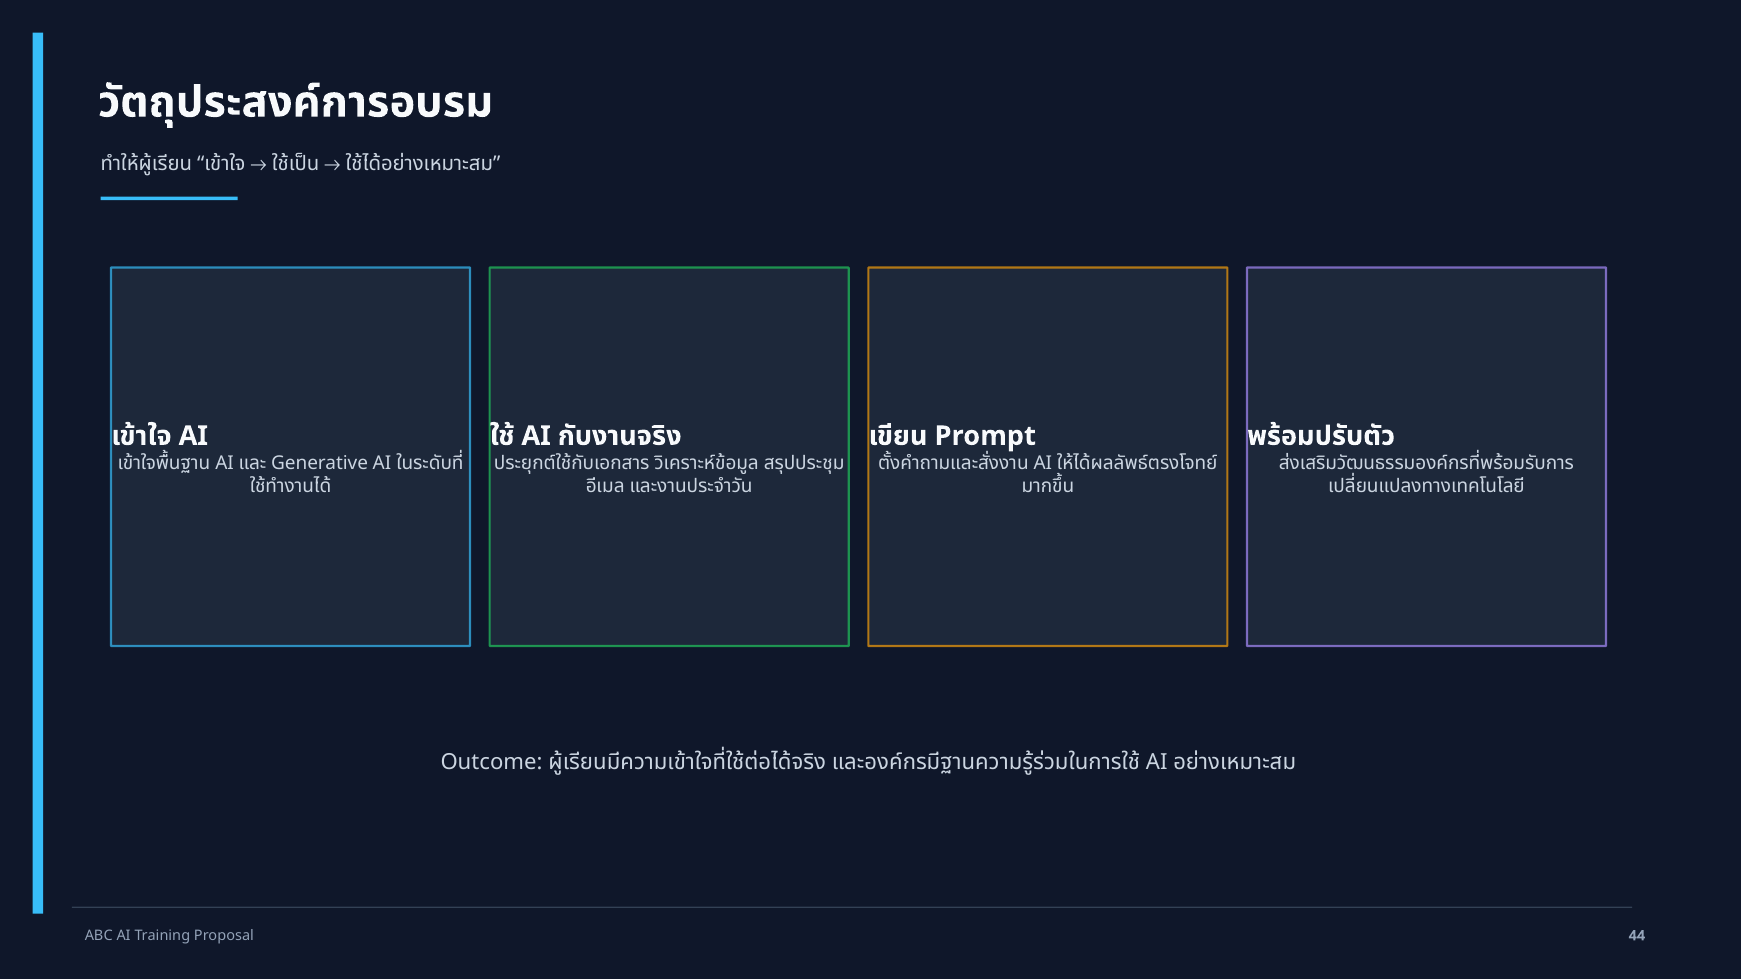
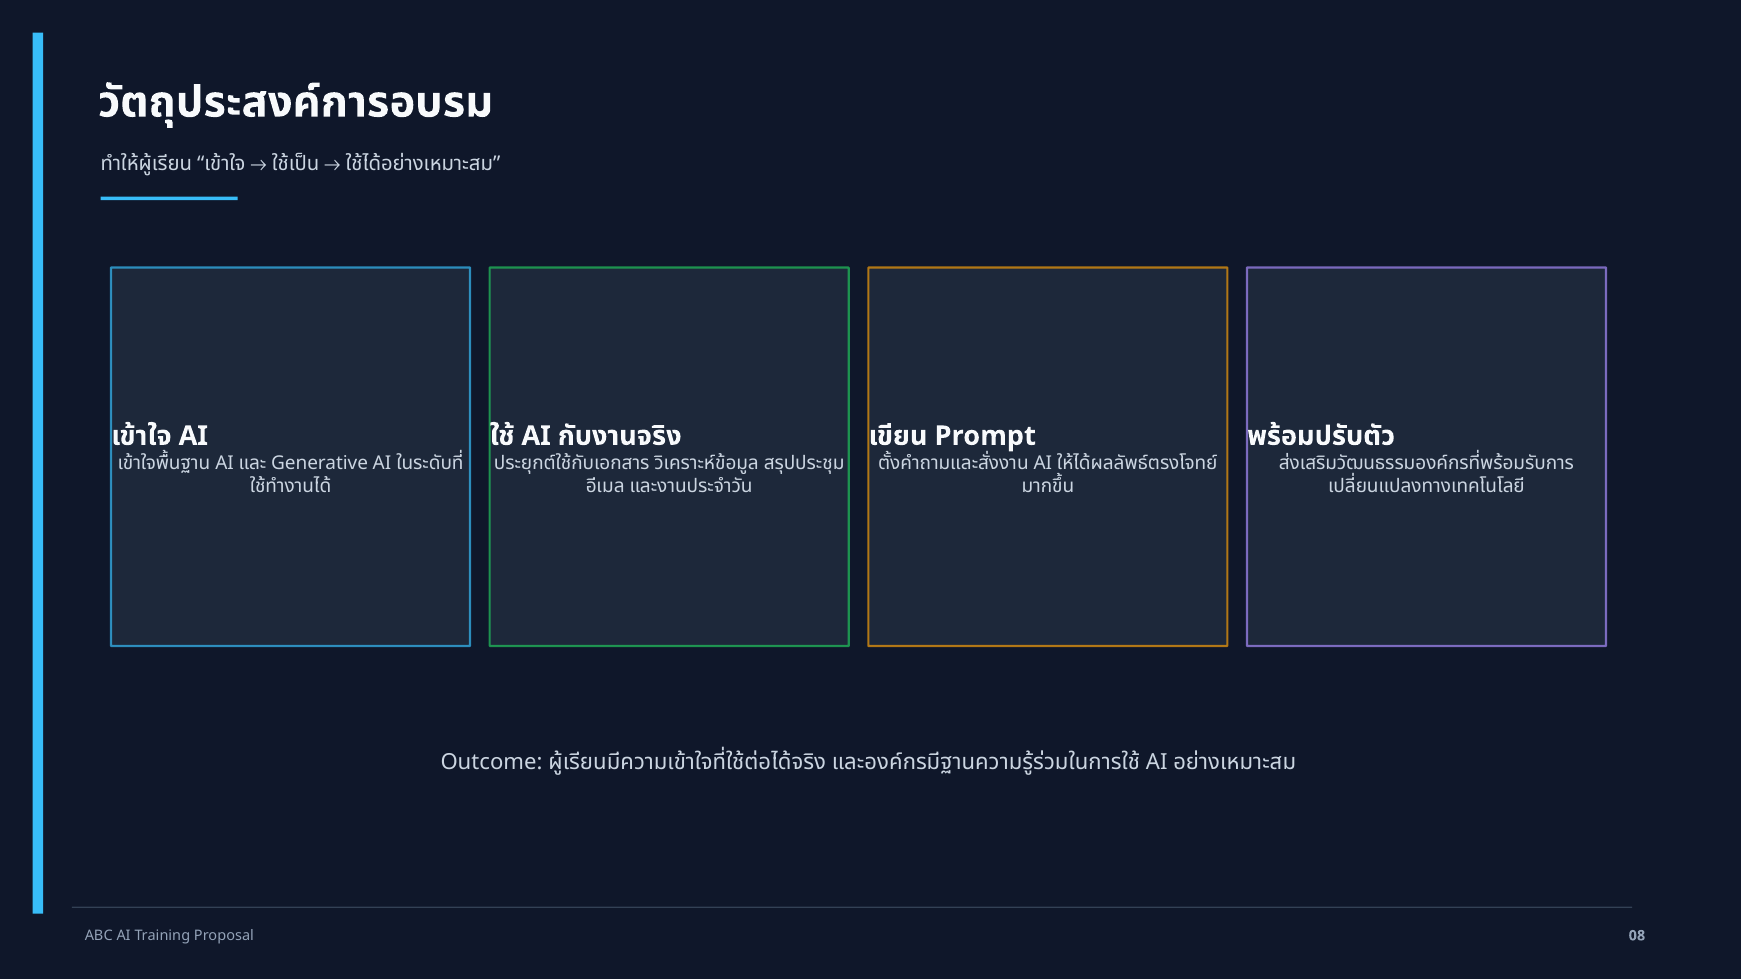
44: 44 -> 08
